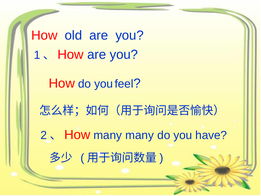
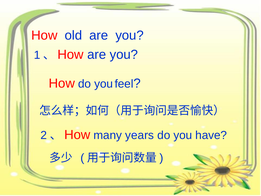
many many: many -> years
